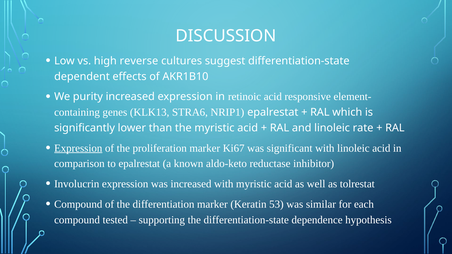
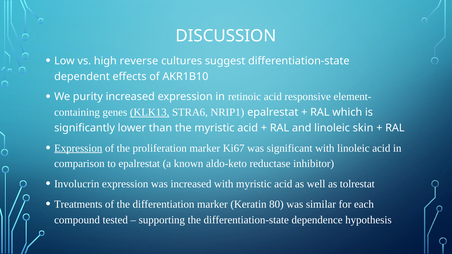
KLK13 underline: none -> present
rate: rate -> skin
Compound at (78, 204): Compound -> Treatments
53: 53 -> 80
